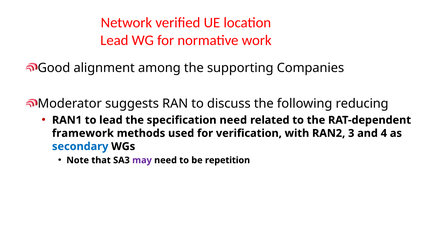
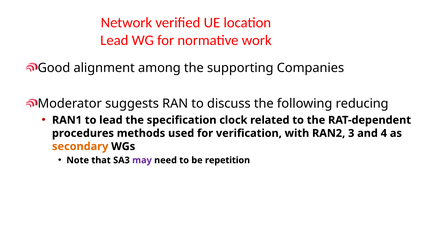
specification need: need -> clock
framework: framework -> procedures
secondary colour: blue -> orange
